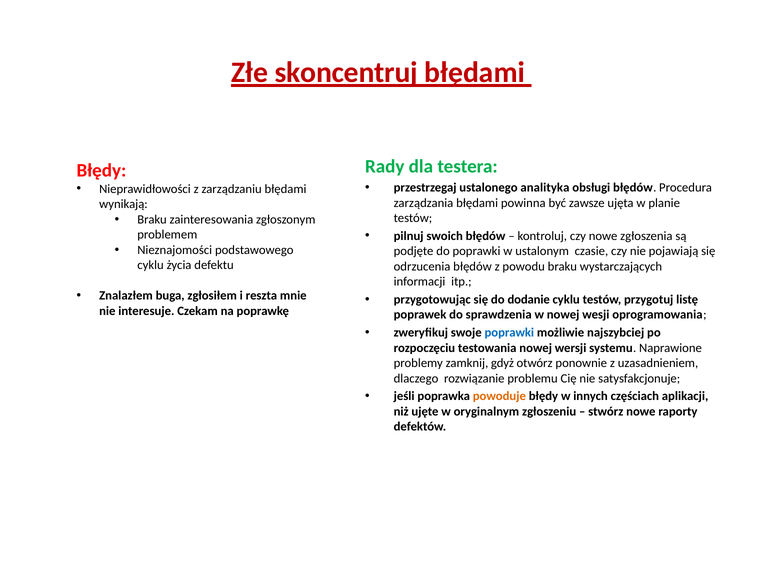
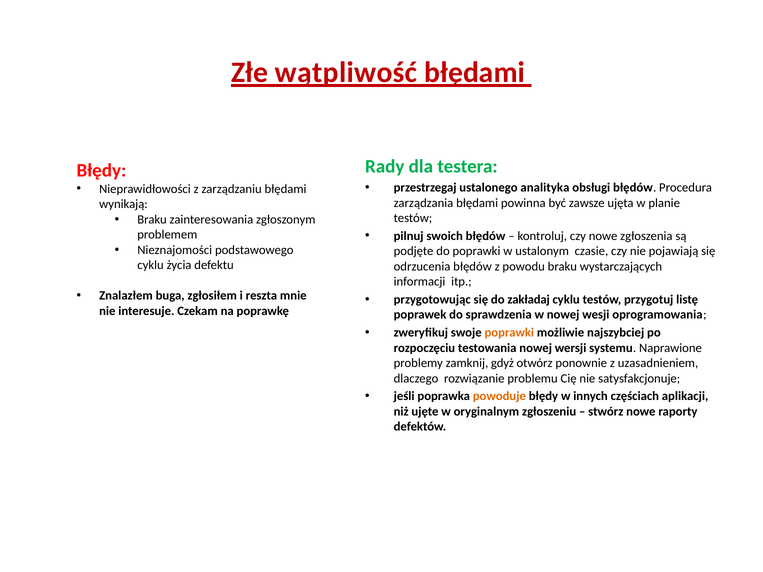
skoncentruj: skoncentruj -> wątpliwość
dodanie: dodanie -> zakładaj
poprawki at (509, 333) colour: blue -> orange
